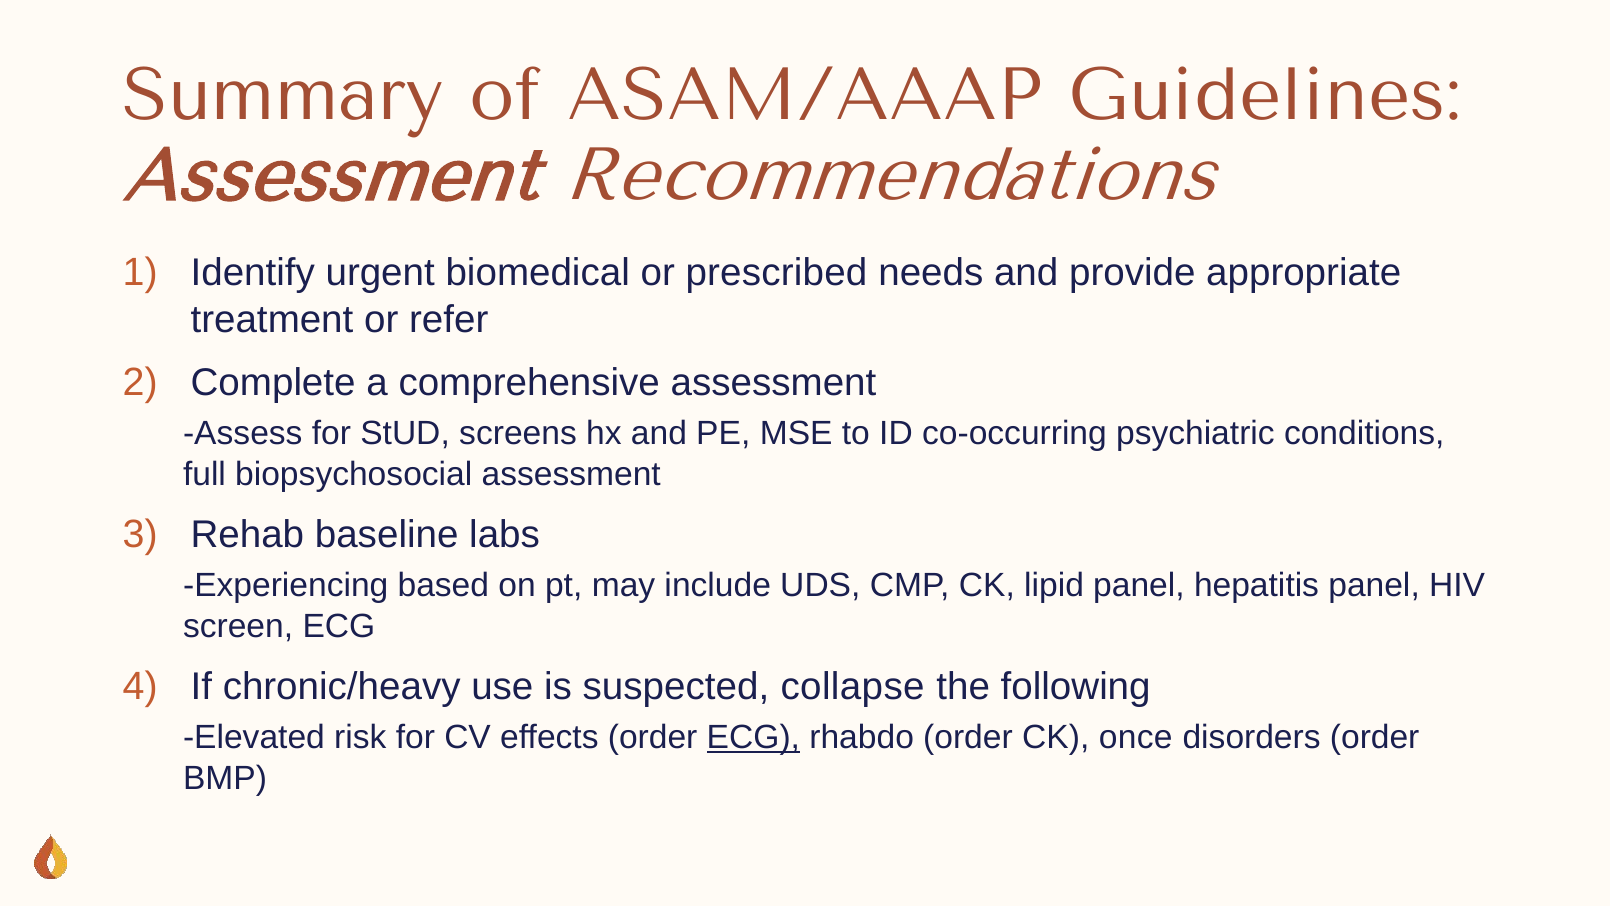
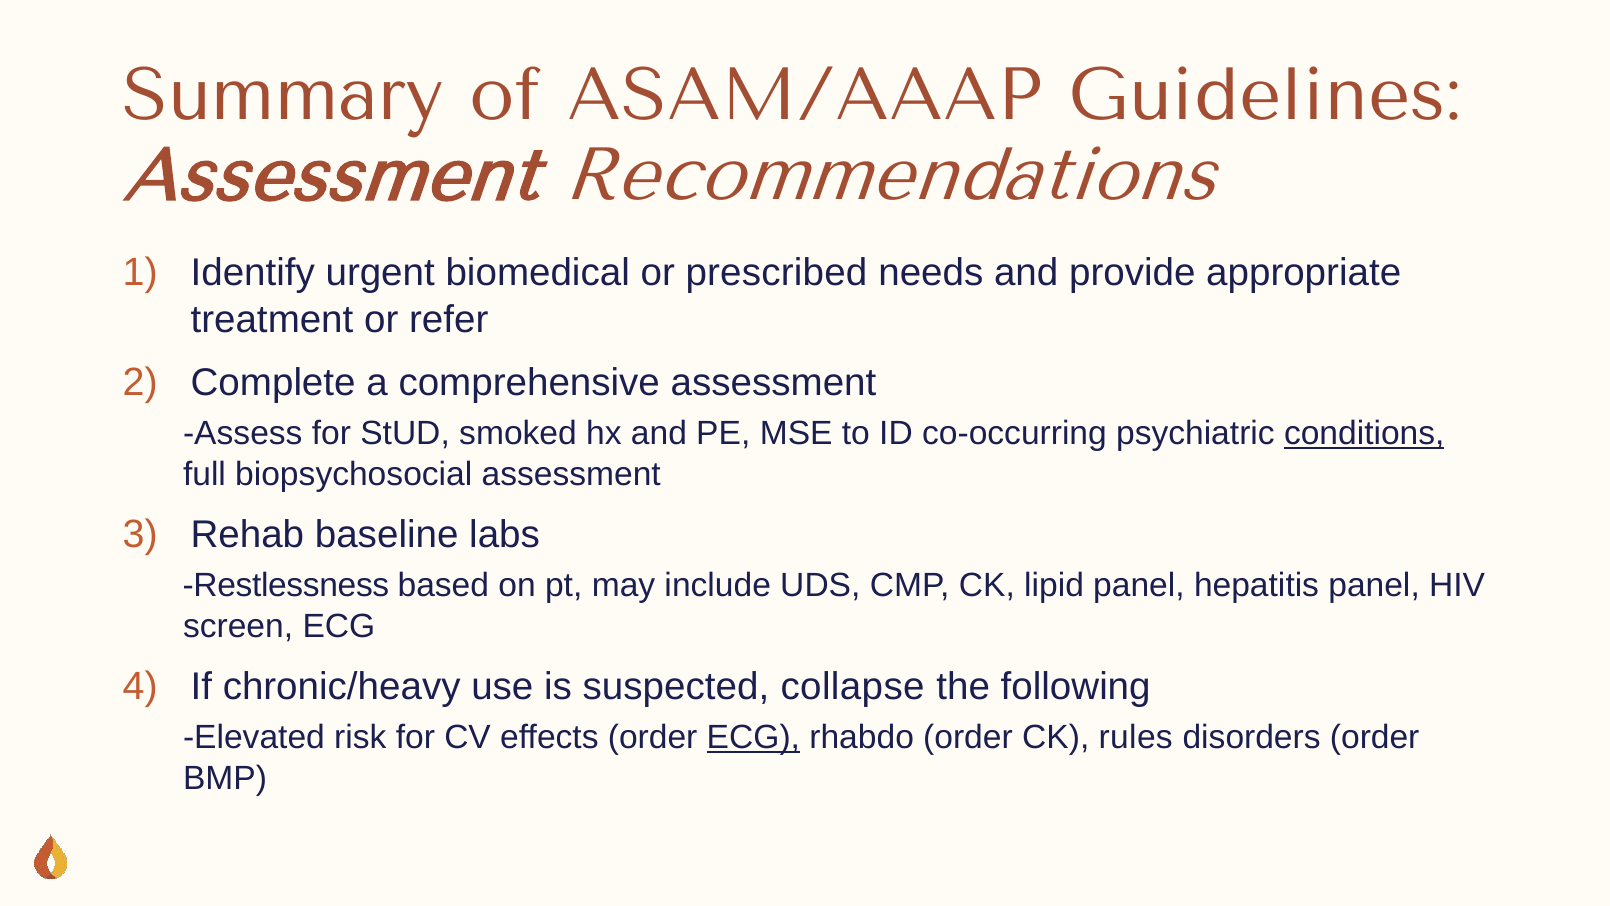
screens: screens -> smoked
conditions underline: none -> present
Experiencing: Experiencing -> Restlessness
once: once -> rules
